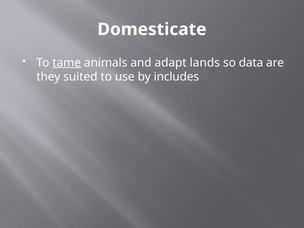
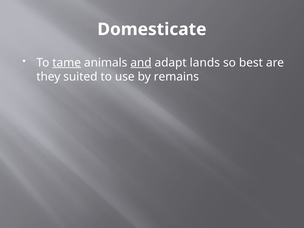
and underline: none -> present
data: data -> best
includes: includes -> remains
